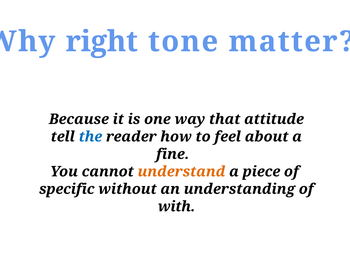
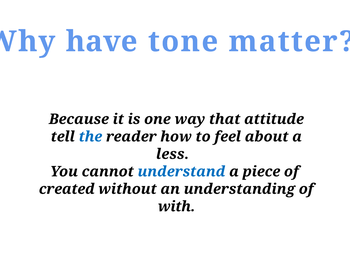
right: right -> have
fine: fine -> less
understand colour: orange -> blue
specific: specific -> created
